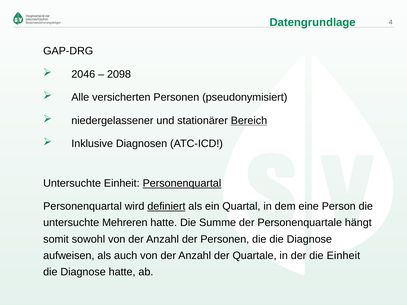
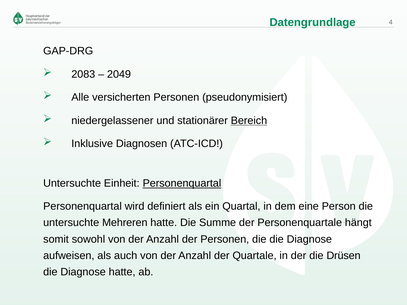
2046: 2046 -> 2083
2098: 2098 -> 2049
definiert underline: present -> none
die Einheit: Einheit -> Drüsen
